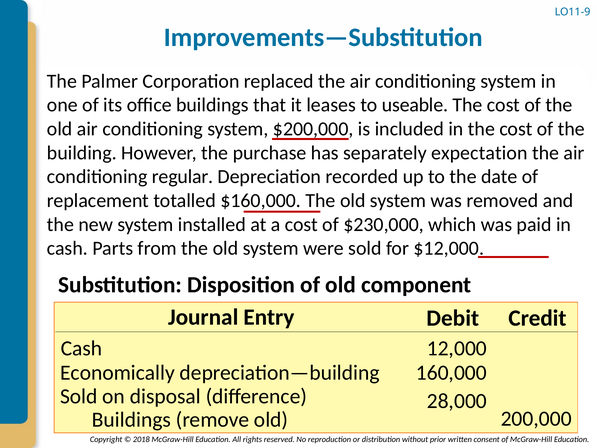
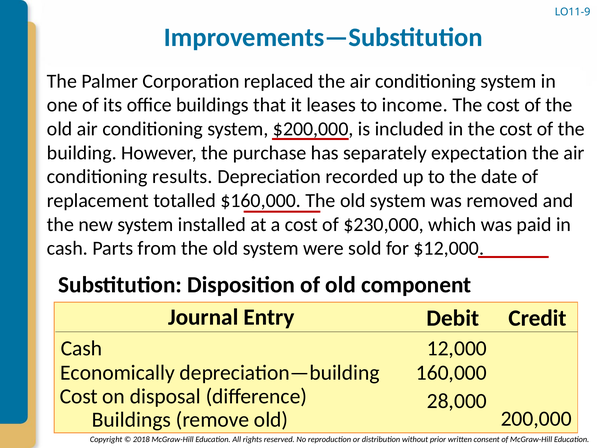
useable: useable -> income
regular: regular -> results
Sold at (79, 396): Sold -> Cost
